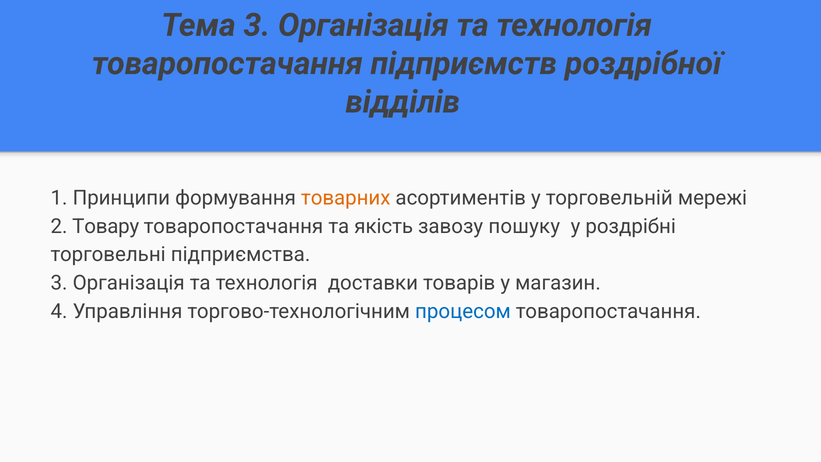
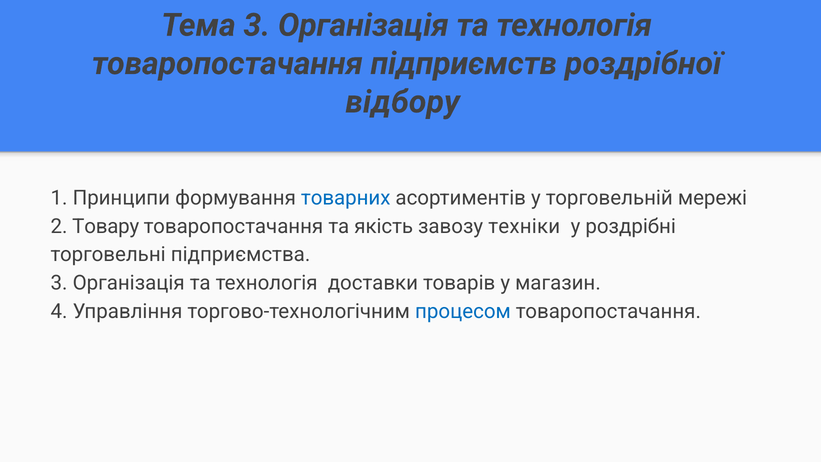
відділів: відділів -> відбору
товарних colour: orange -> blue
пошуку: пошуку -> техніки
